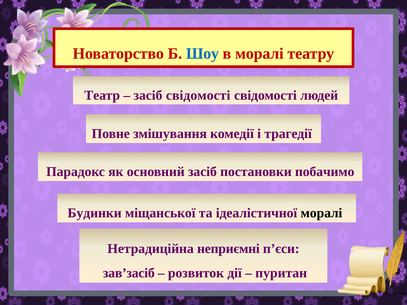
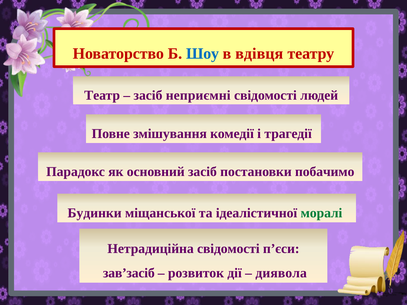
в моралі: моралі -> вдівця
засіб свідомості: свідомості -> неприємні
моралі at (321, 213) colour: black -> green
Нетрадиційна неприємні: неприємні -> свідомості
пуритан: пуритан -> диявола
